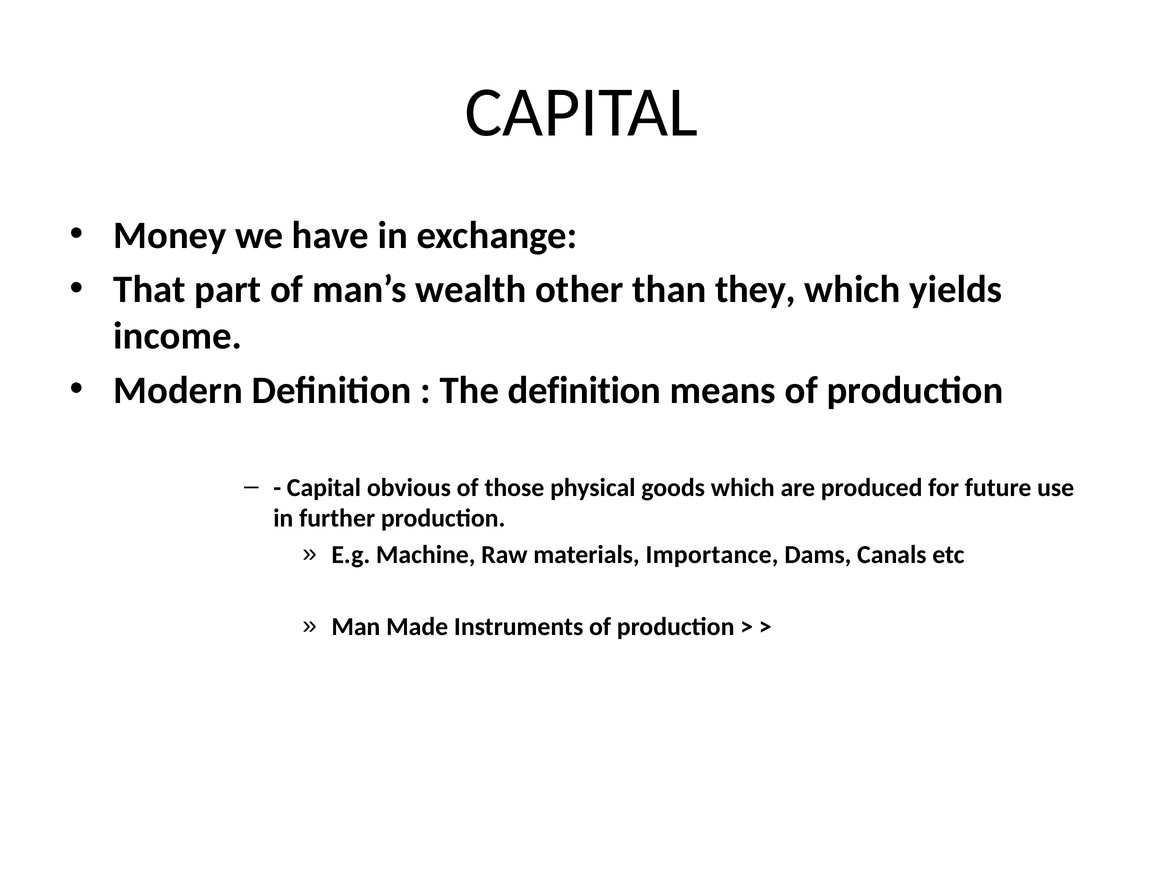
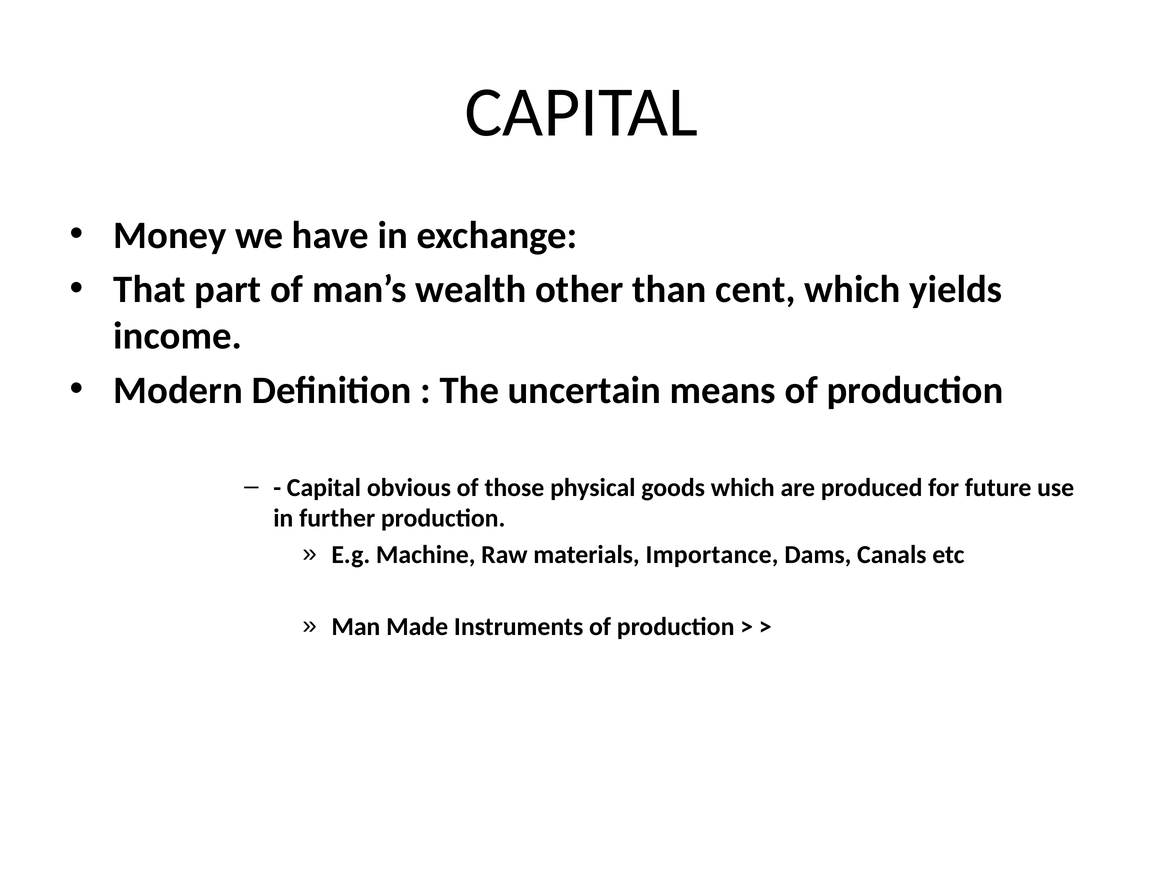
they: they -> cent
The definition: definition -> uncertain
